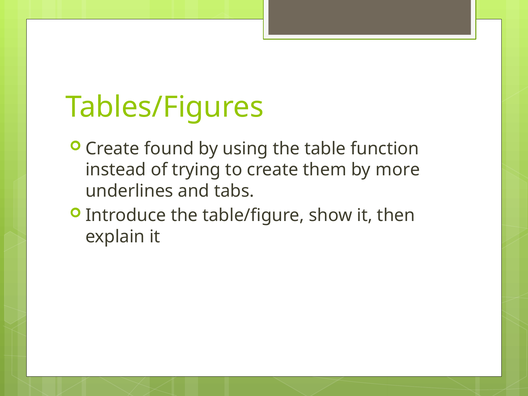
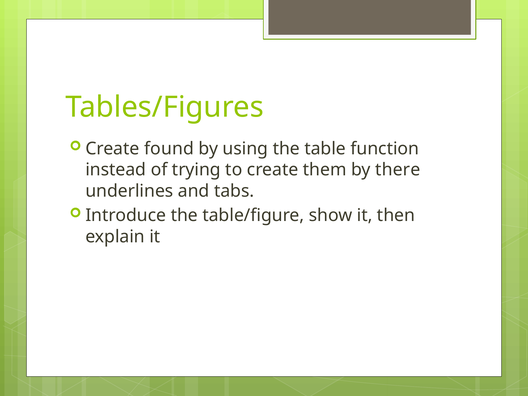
more: more -> there
